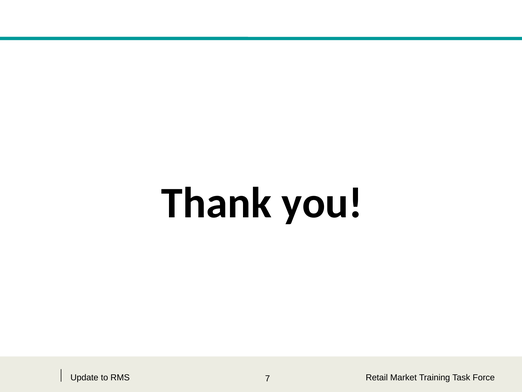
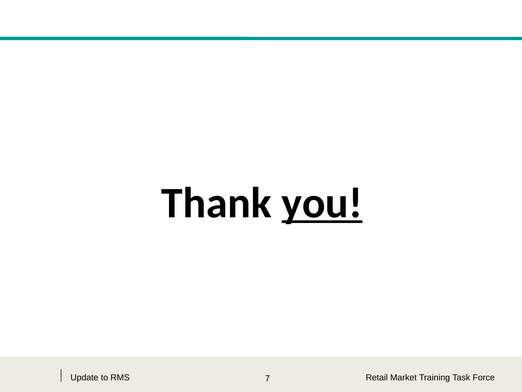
you underline: none -> present
